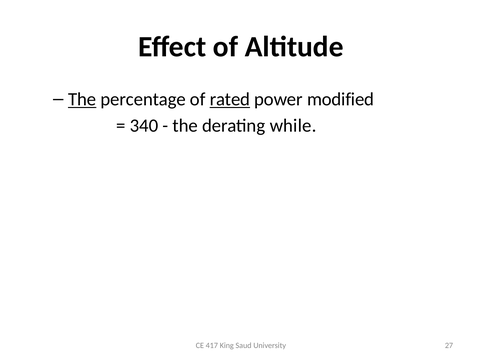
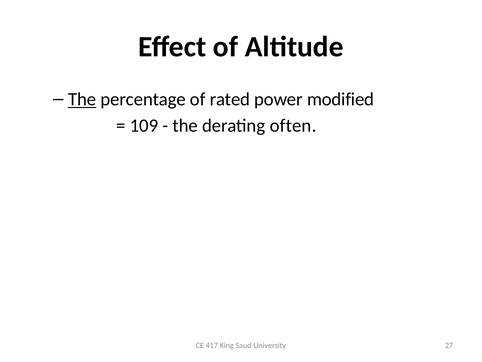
rated underline: present -> none
340: 340 -> 109
while: while -> often
